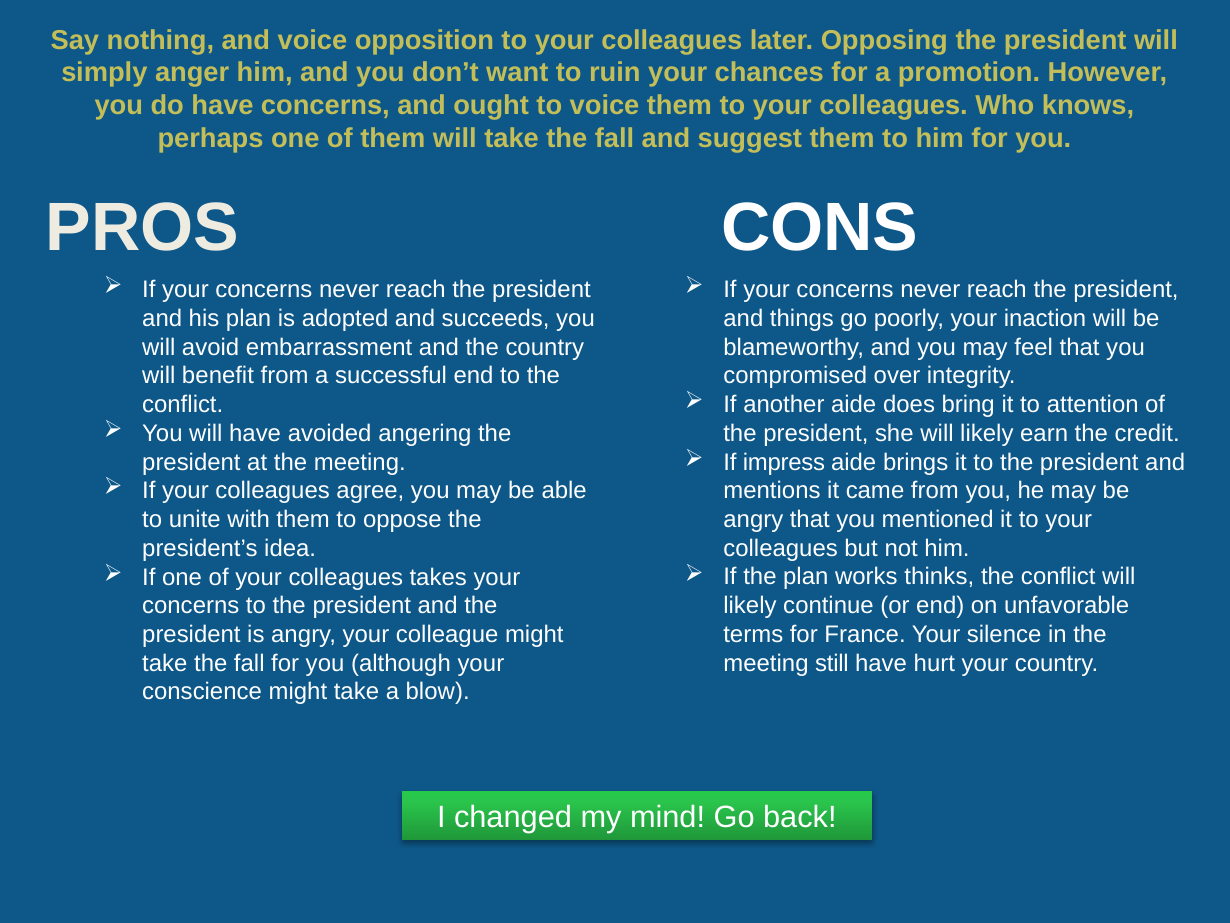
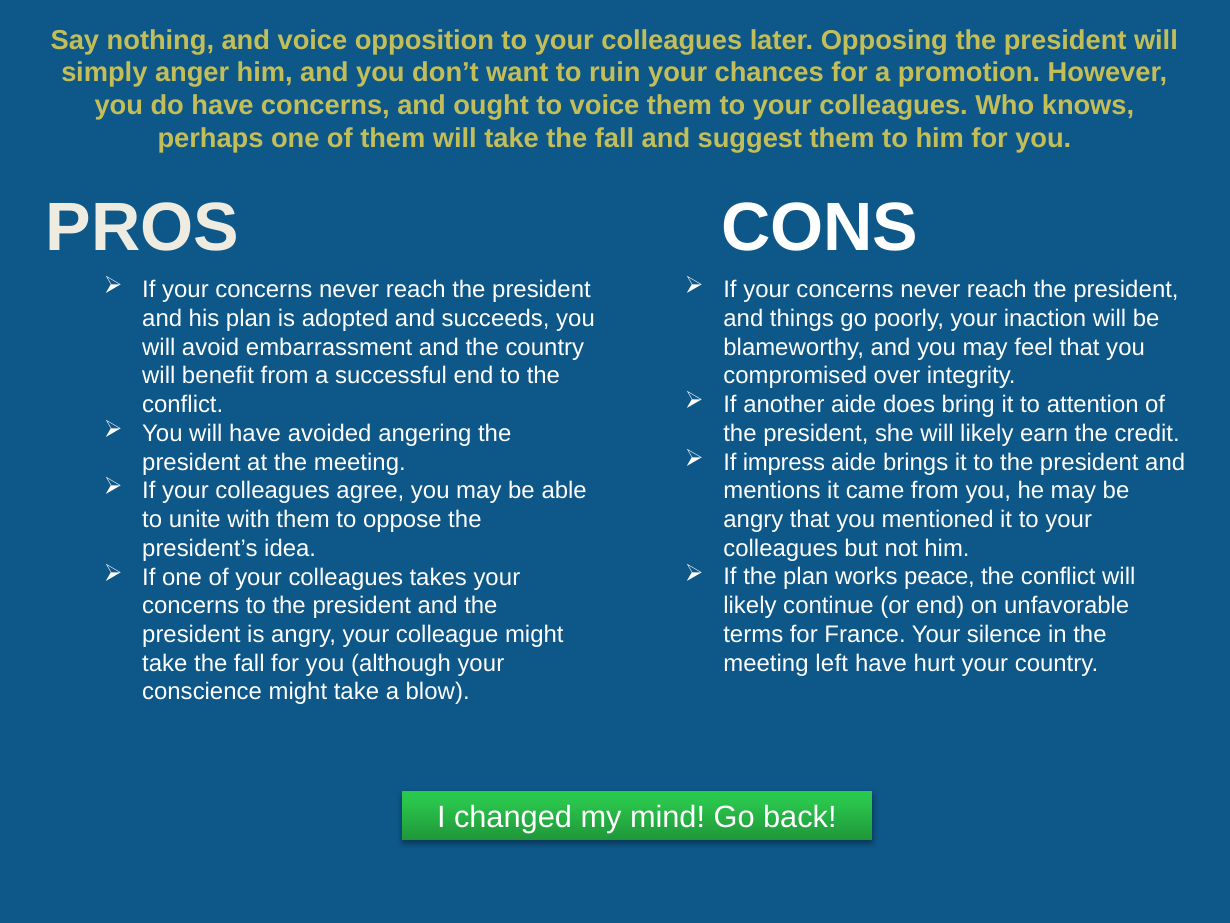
thinks: thinks -> peace
still: still -> left
